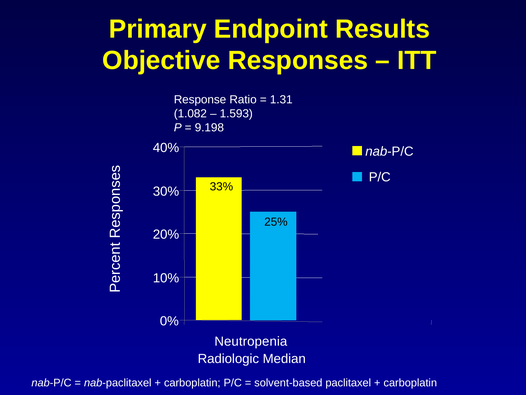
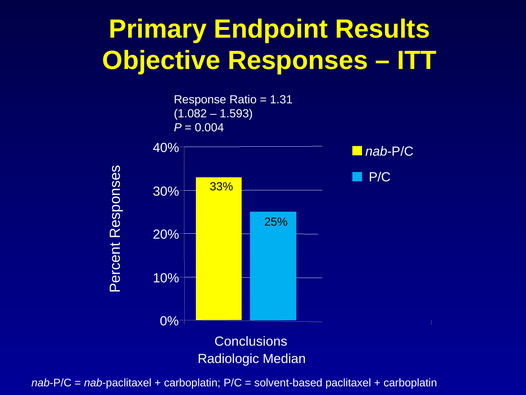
9.198: 9.198 -> 0.004
Neutropenia: Neutropenia -> Conclusions
